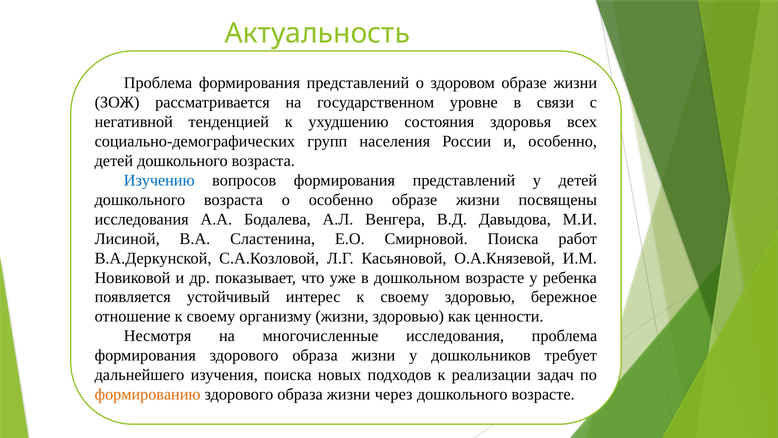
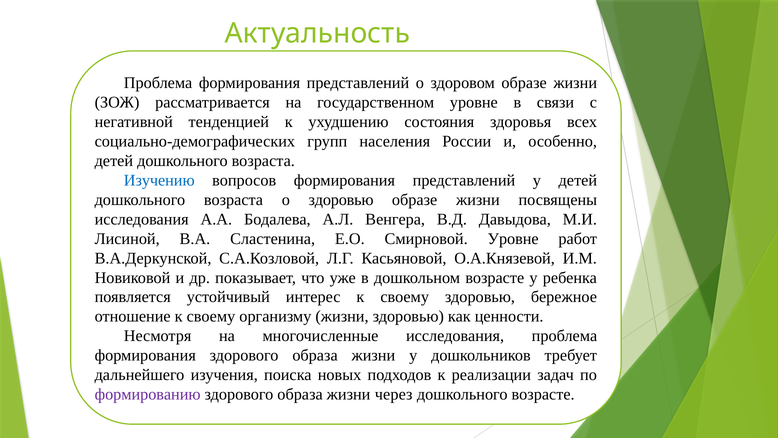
о особенно: особенно -> здоровью
Смирновой Поиска: Поиска -> Уровне
формированию colour: orange -> purple
